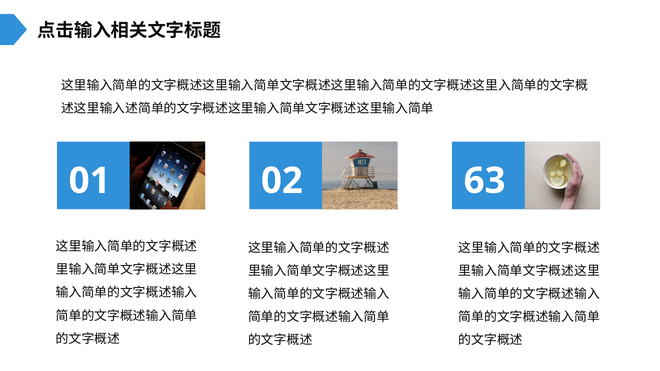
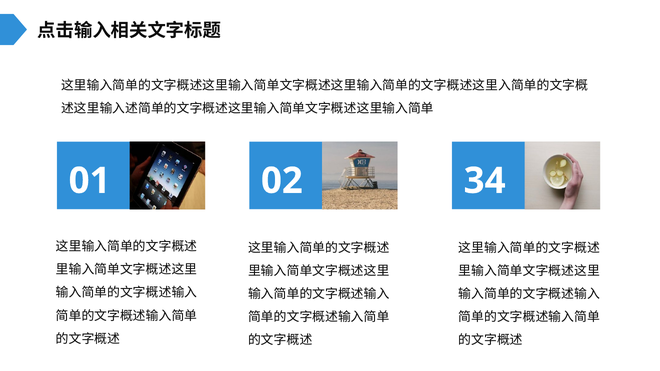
63: 63 -> 34
